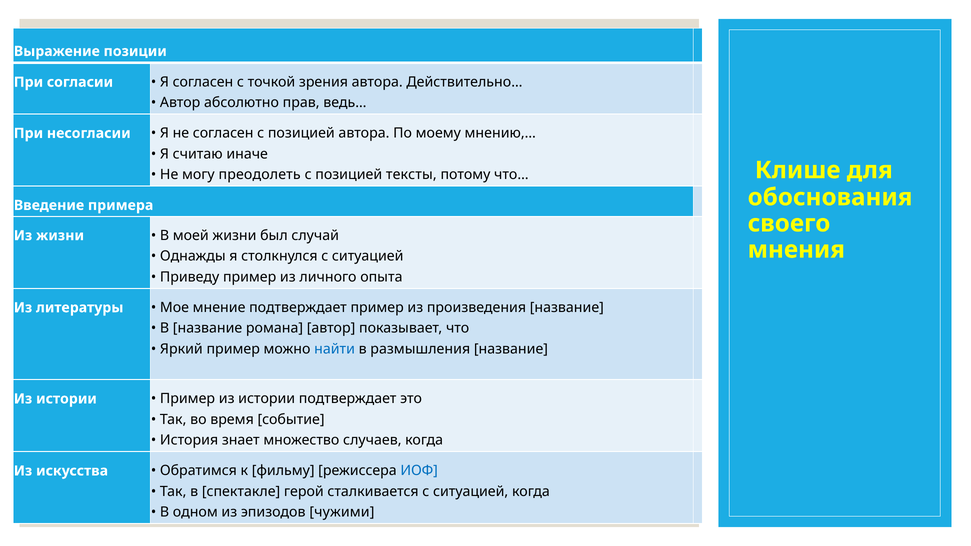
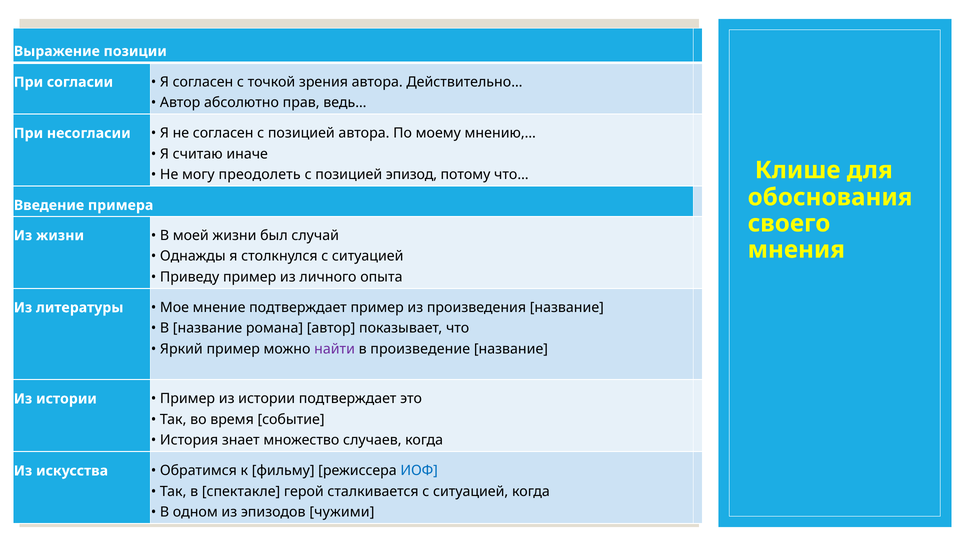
тексты: тексты -> эпизод
найти colour: blue -> purple
размышления: размышления -> произведение
